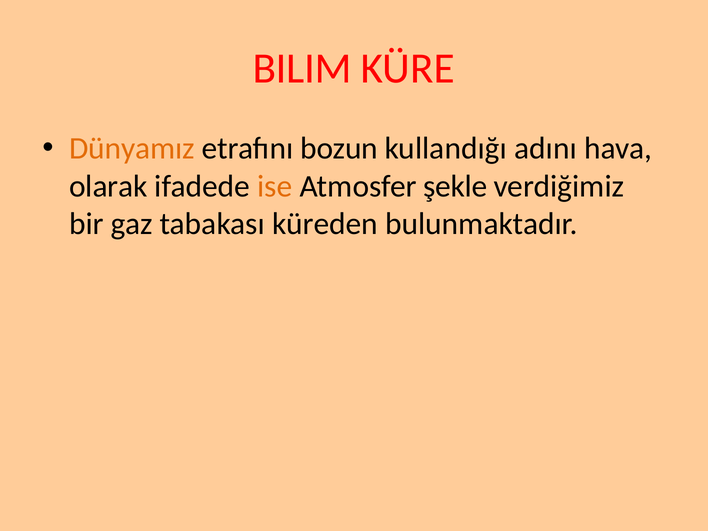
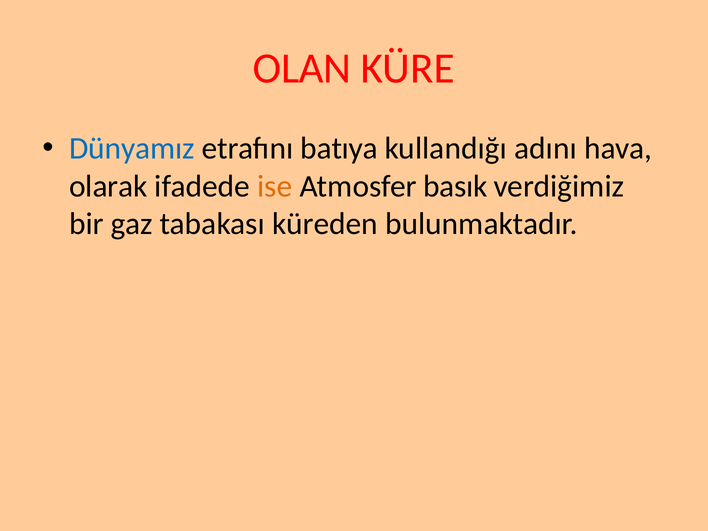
BILIM: BILIM -> OLAN
Dünyamız colour: orange -> blue
bozun: bozun -> batıya
şekle: şekle -> basık
